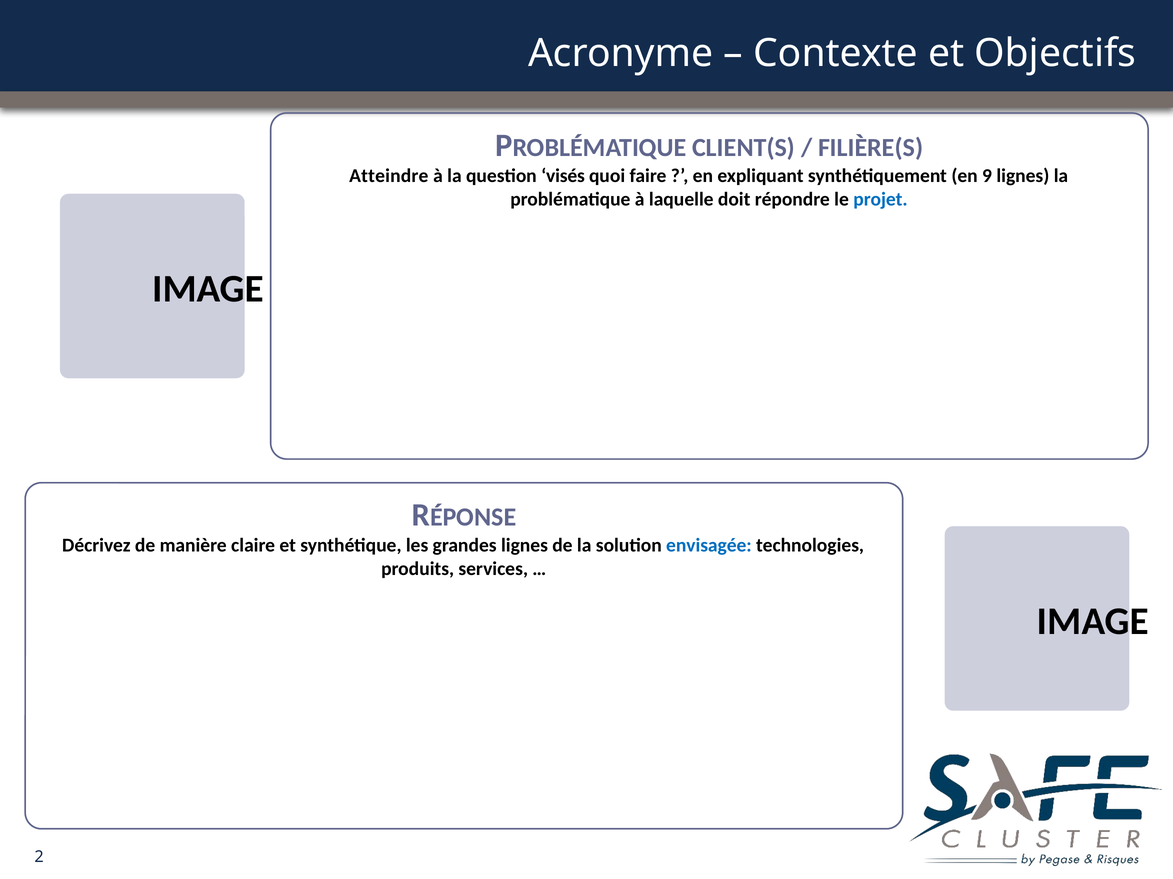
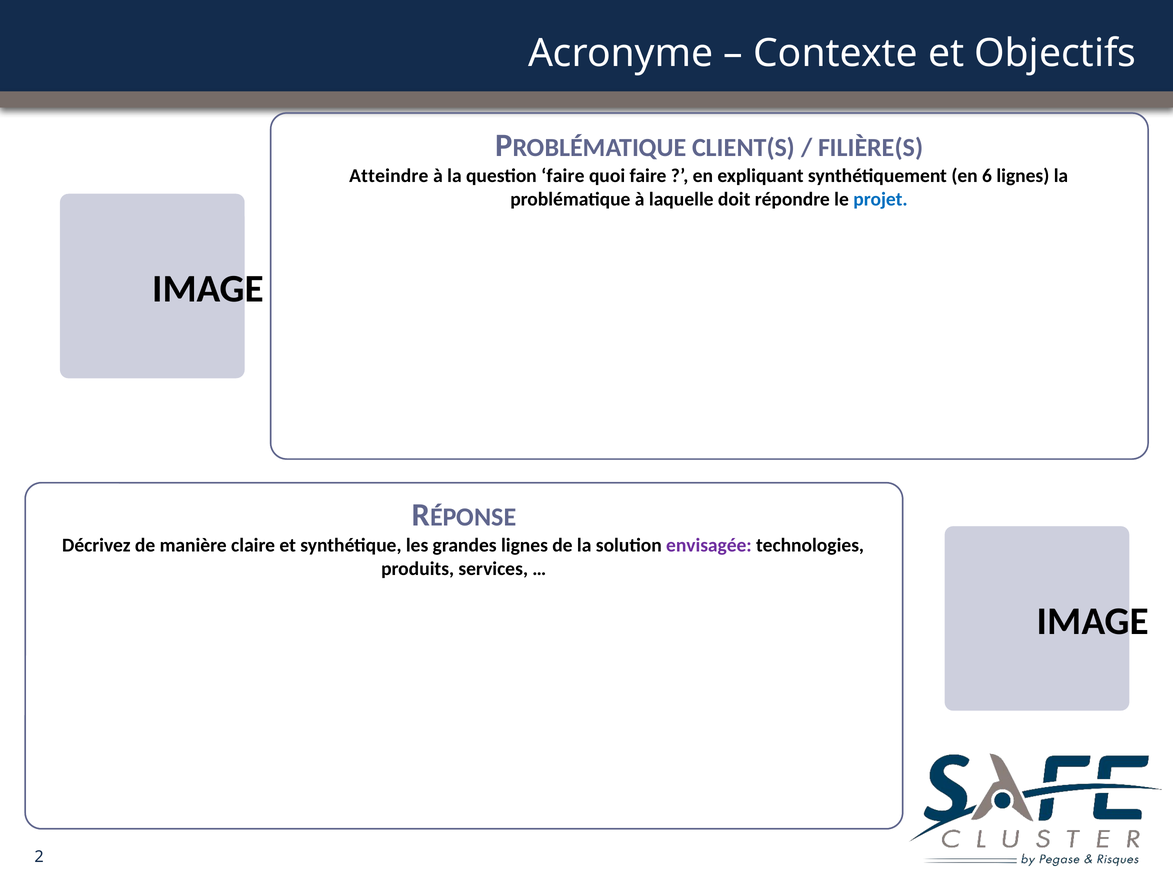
question visés: visés -> faire
9: 9 -> 6
envisagée colour: blue -> purple
